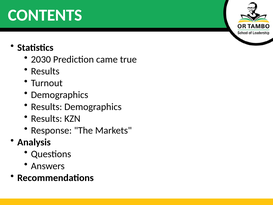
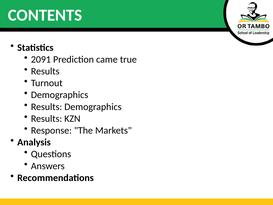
2030: 2030 -> 2091
